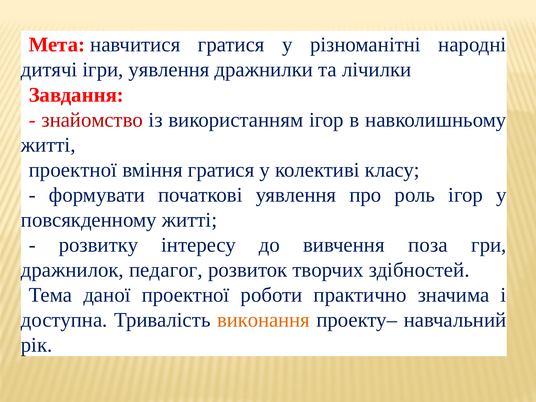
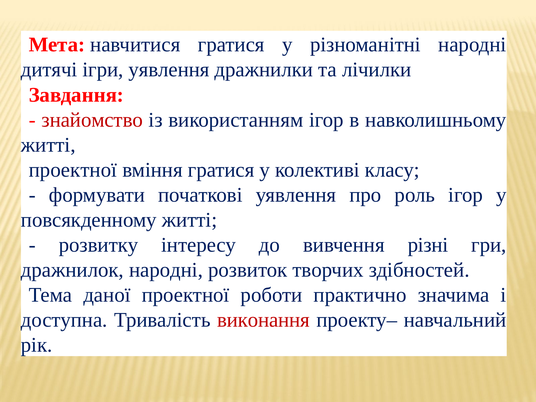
поза: поза -> різні
дражнилок педагог: педагог -> народні
виконання colour: orange -> red
